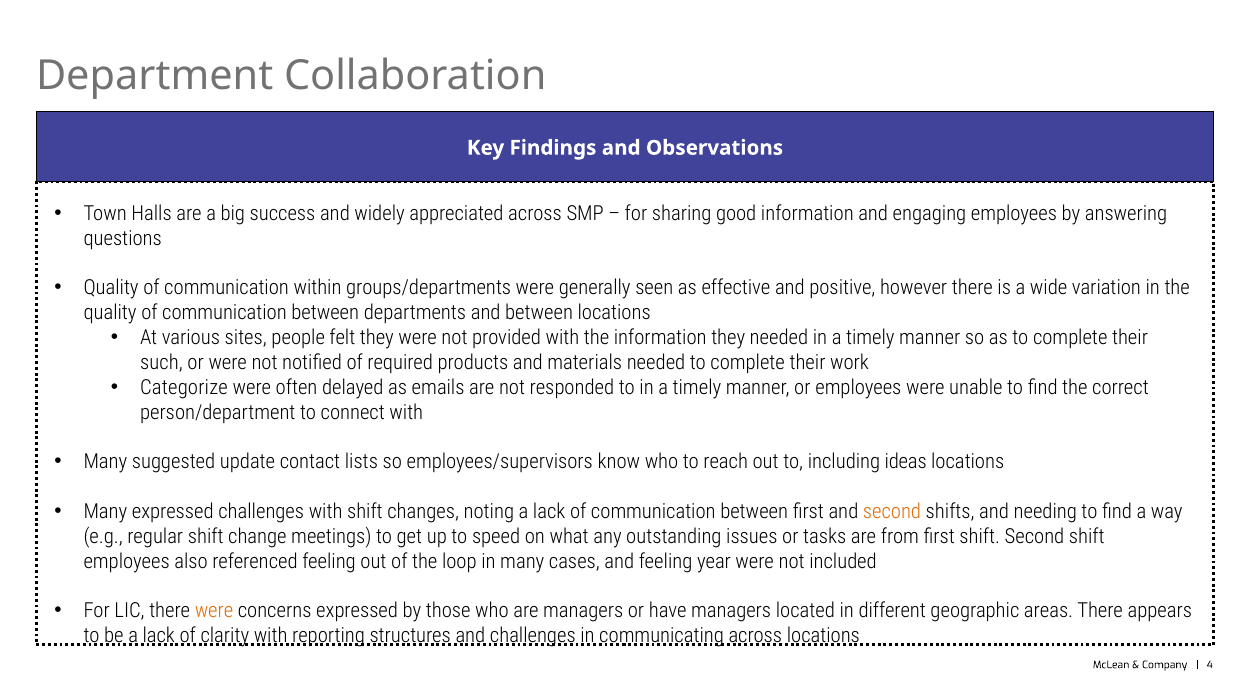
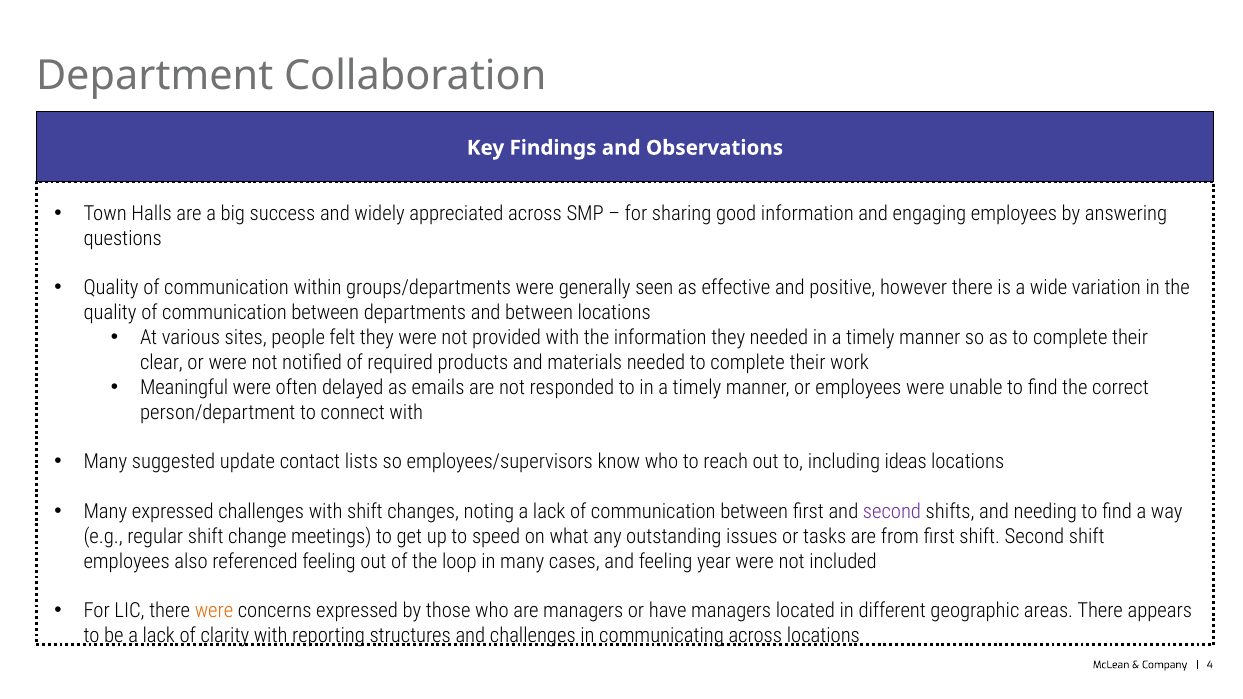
such: such -> clear
Categorize: Categorize -> Meaningful
second at (892, 512) colour: orange -> purple
